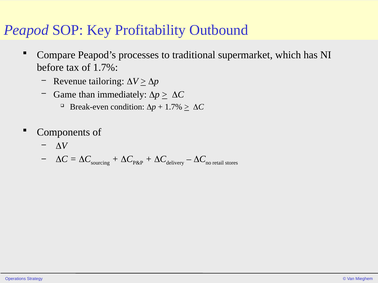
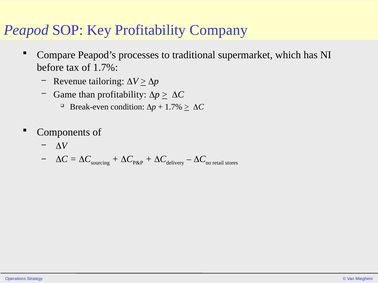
Outbound: Outbound -> Company
than immediately: immediately -> profitability
